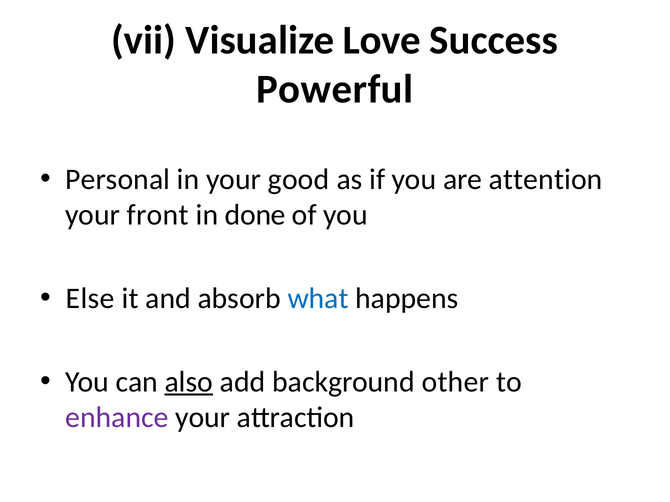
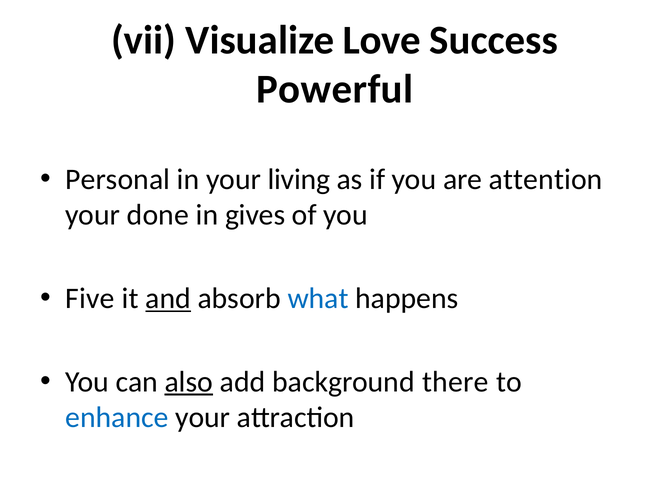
good: good -> living
front: front -> done
done: done -> gives
Else: Else -> Five
and underline: none -> present
other: other -> there
enhance colour: purple -> blue
